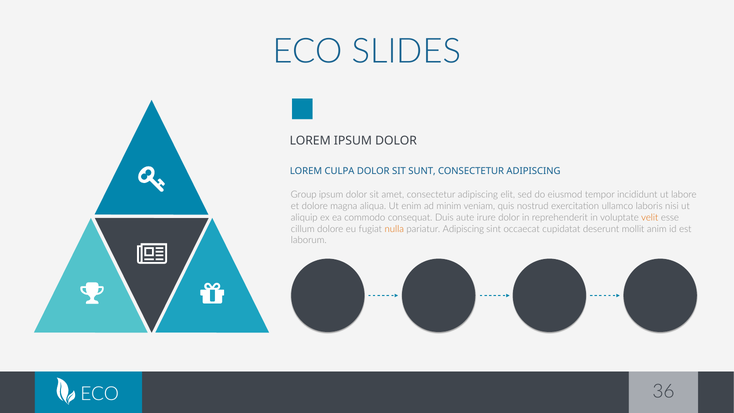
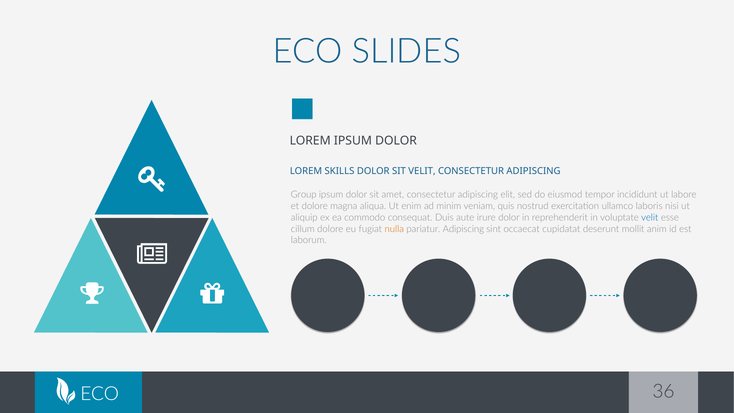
CULPA: CULPA -> SKILLS
SIT SUNT: SUNT -> VELIT
velit at (650, 217) colour: orange -> blue
